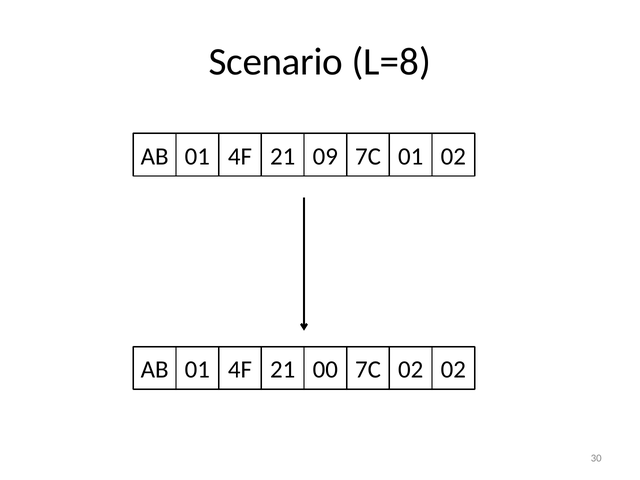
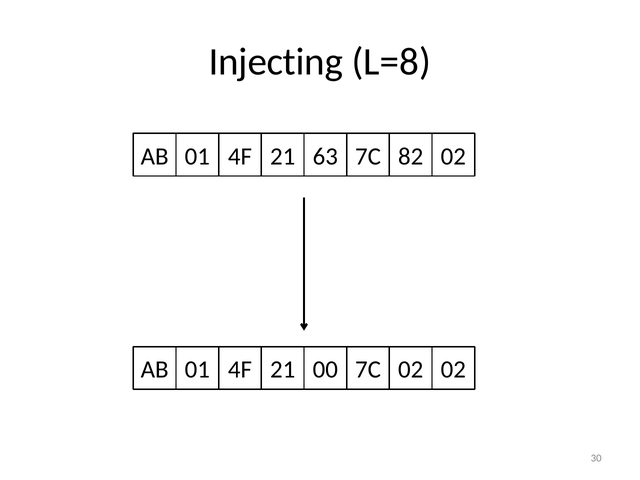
Scenario: Scenario -> Injecting
09: 09 -> 63
7C 01: 01 -> 82
